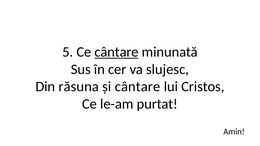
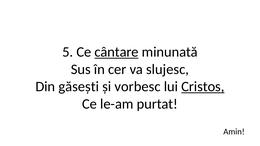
răsuna: răsuna -> găsești
și cântare: cântare -> vorbesc
Cristos underline: none -> present
